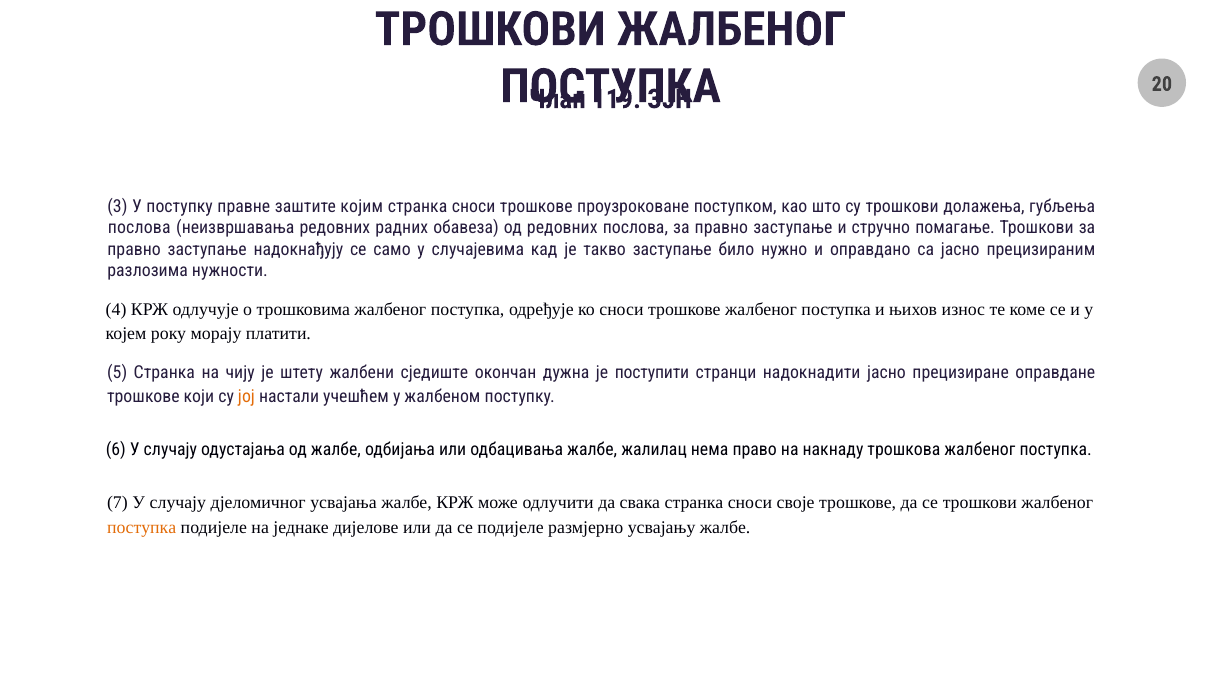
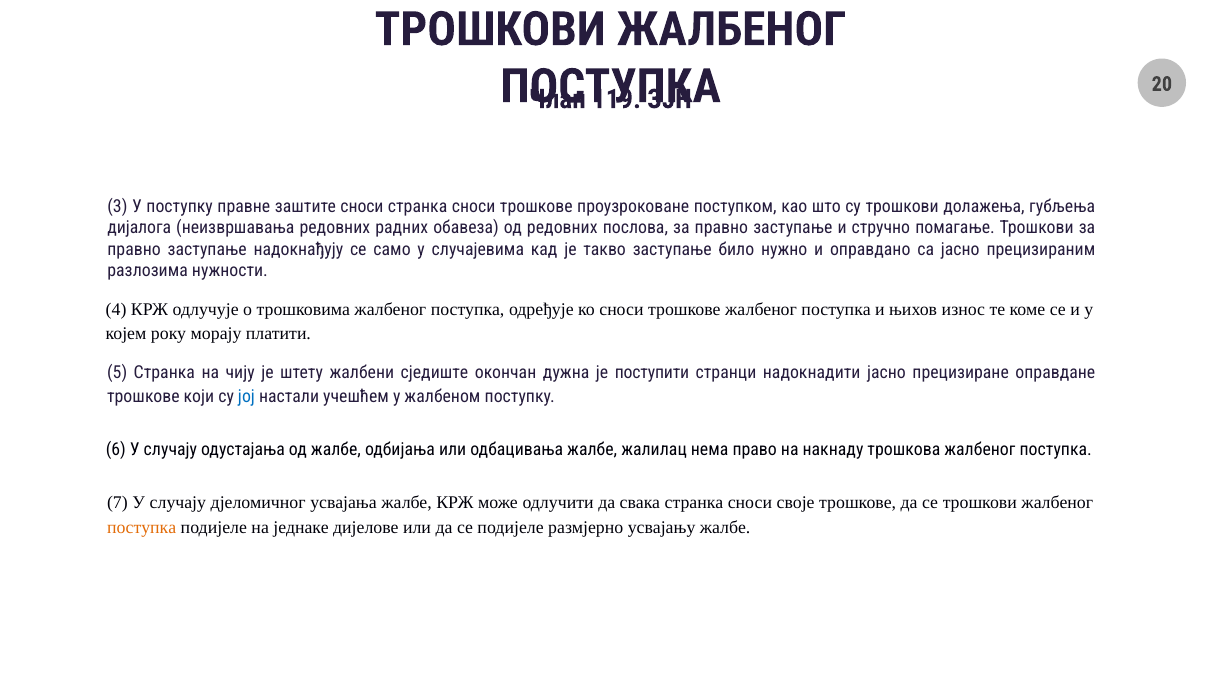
заштите којим: којим -> сноси
послова at (139, 228): послова -> дијалога
јој colour: orange -> blue
